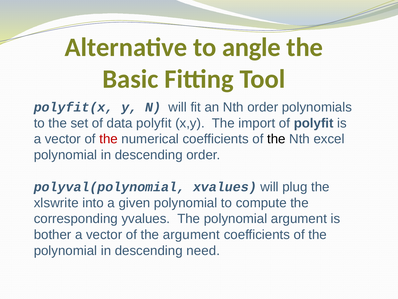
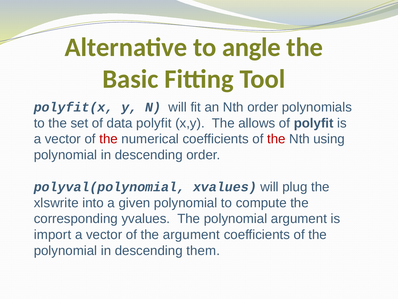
import: import -> allows
the at (276, 139) colour: black -> red
excel: excel -> using
bother: bother -> import
need: need -> them
